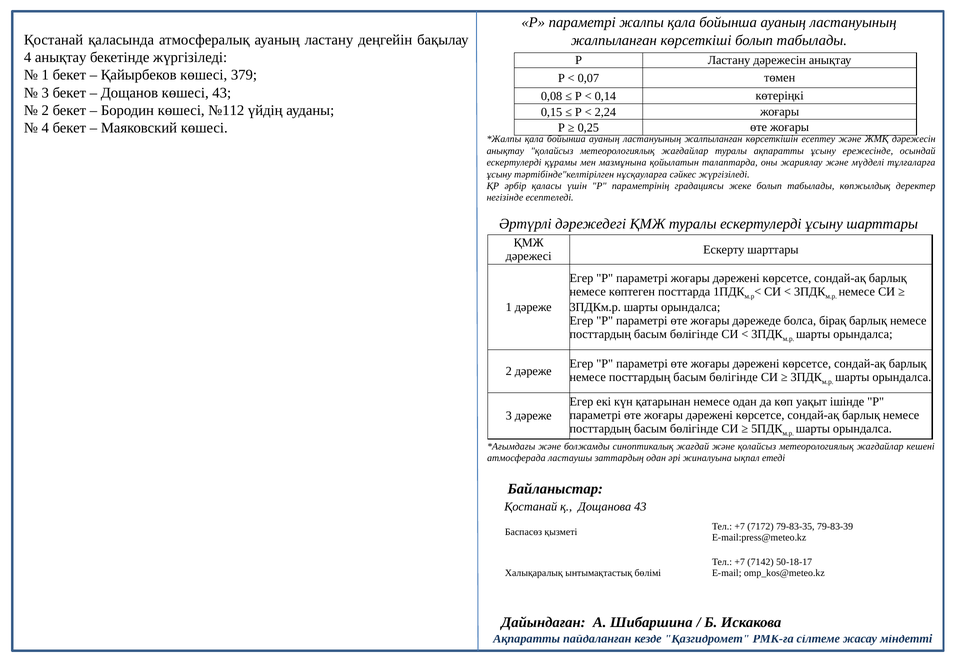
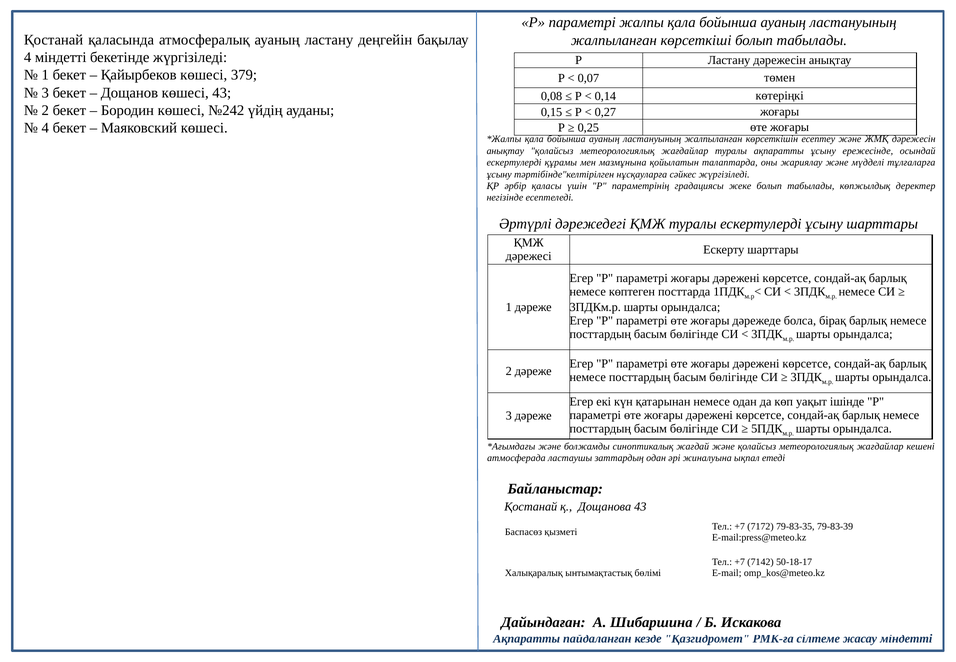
4 анықтау: анықтау -> міндетті
№112: №112 -> №242
2,24: 2,24 -> 0,27
